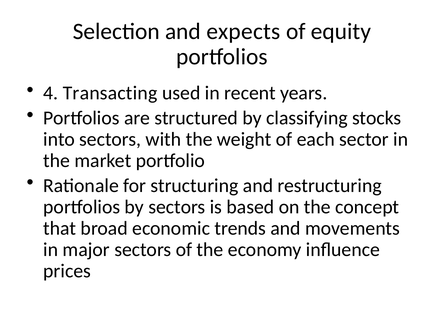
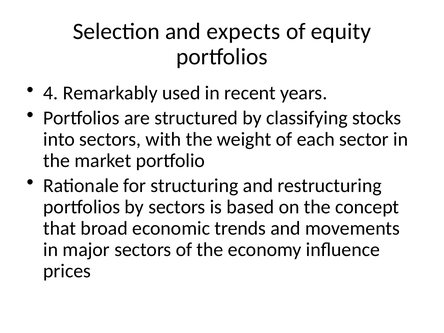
Transacting: Transacting -> Remarkably
